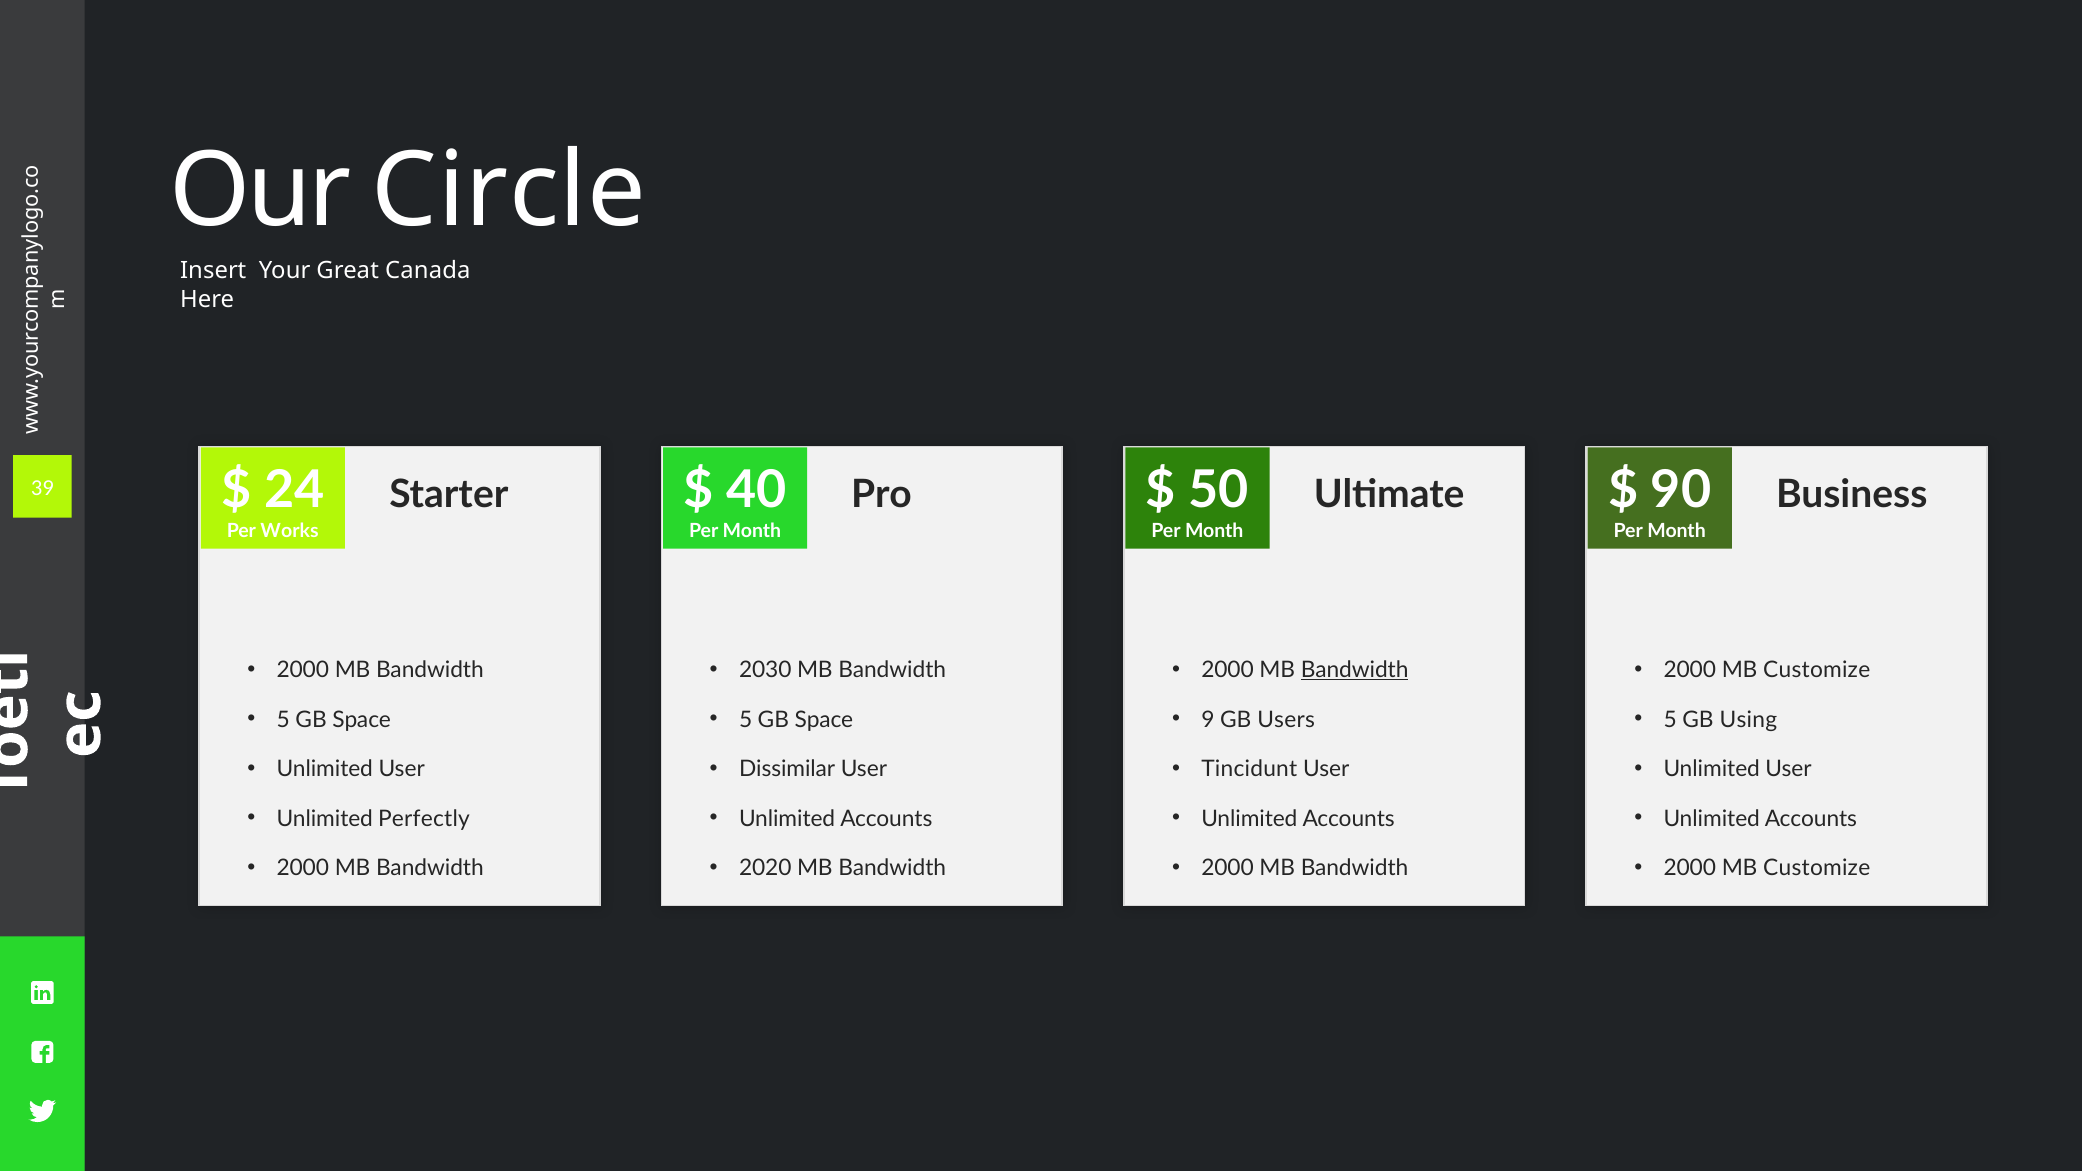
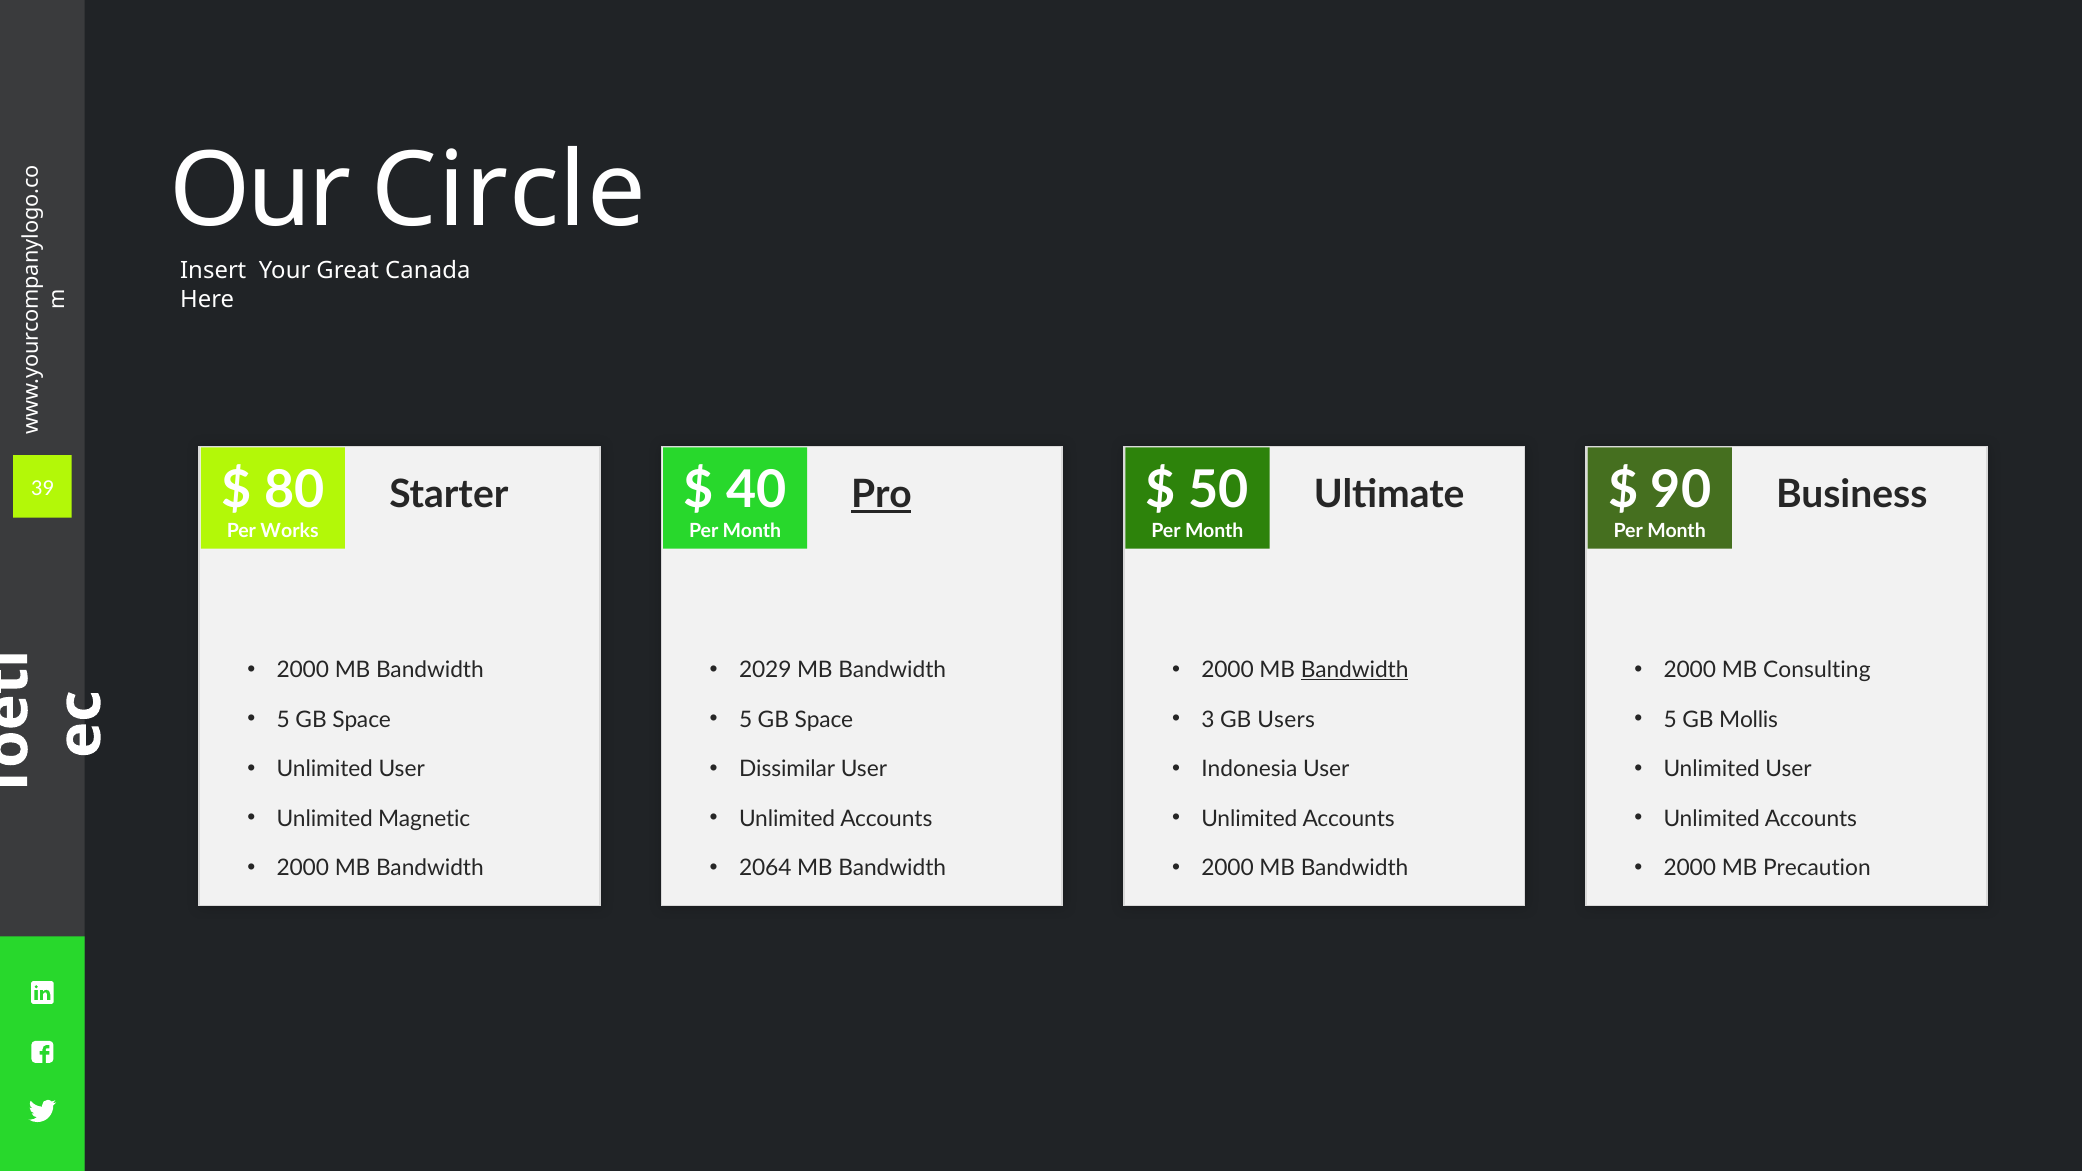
24: 24 -> 80
Pro underline: none -> present
2030: 2030 -> 2029
Customize at (1817, 670): Customize -> Consulting
9: 9 -> 3
Using: Using -> Mollis
Tincidunt: Tincidunt -> Indonesia
Perfectly: Perfectly -> Magnetic
2020: 2020 -> 2064
Customize at (1817, 868): Customize -> Precaution
